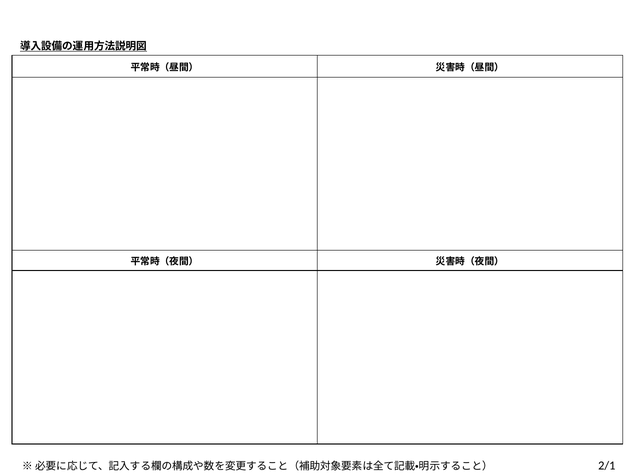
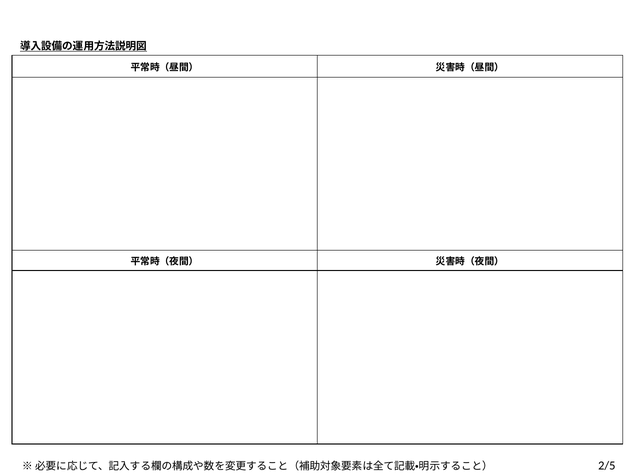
2/1: 2/1 -> 2/5
